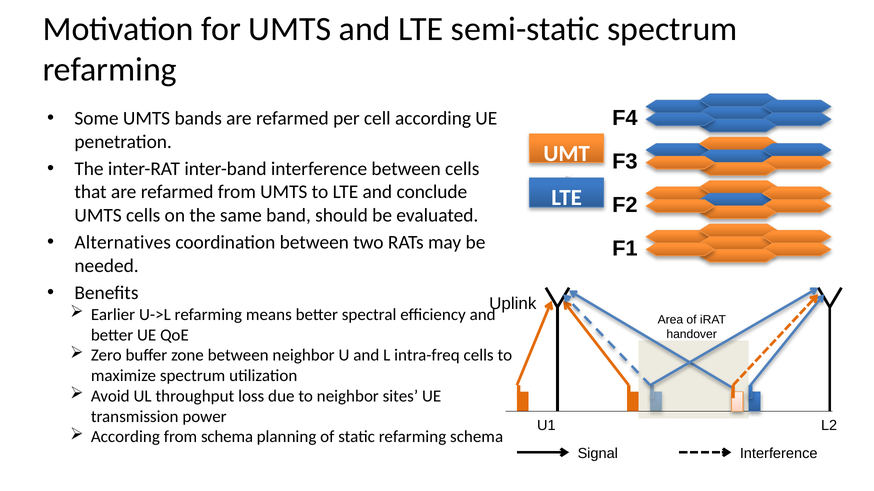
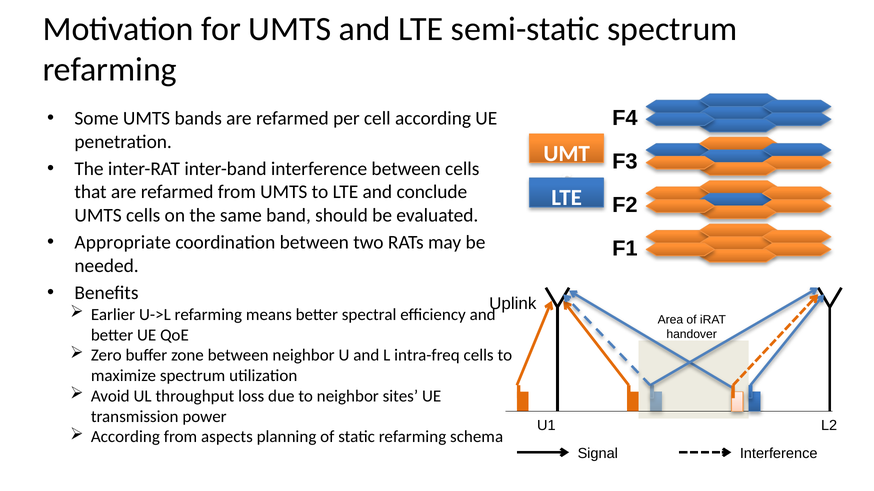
Alternatives: Alternatives -> Appropriate
from schema: schema -> aspects
